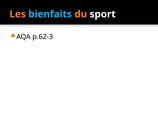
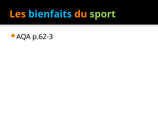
sport colour: white -> light green
